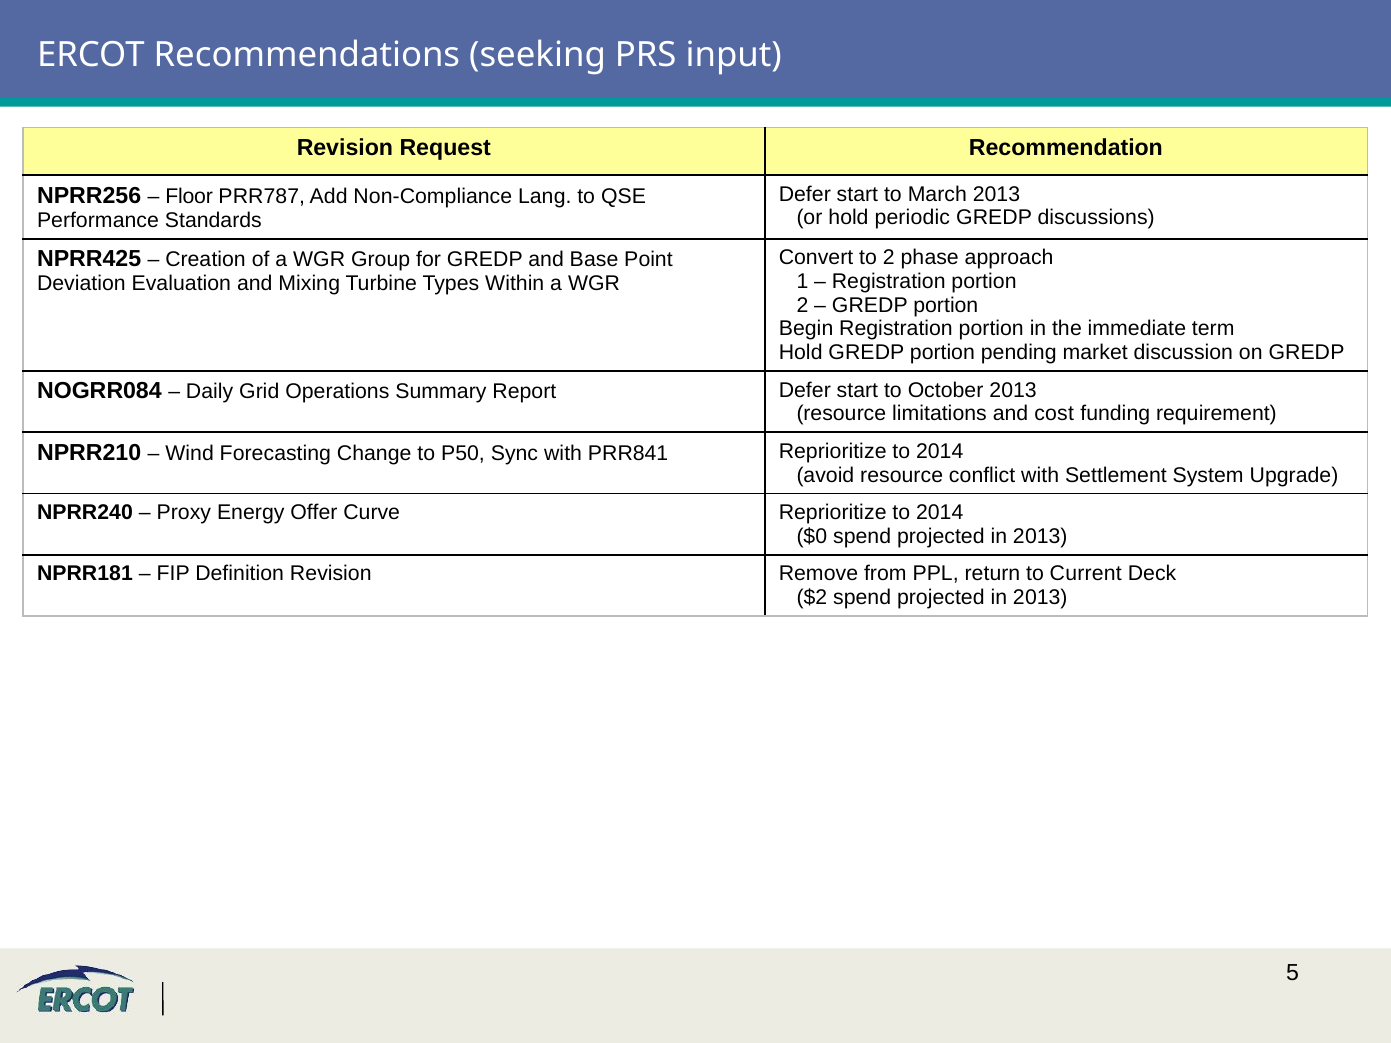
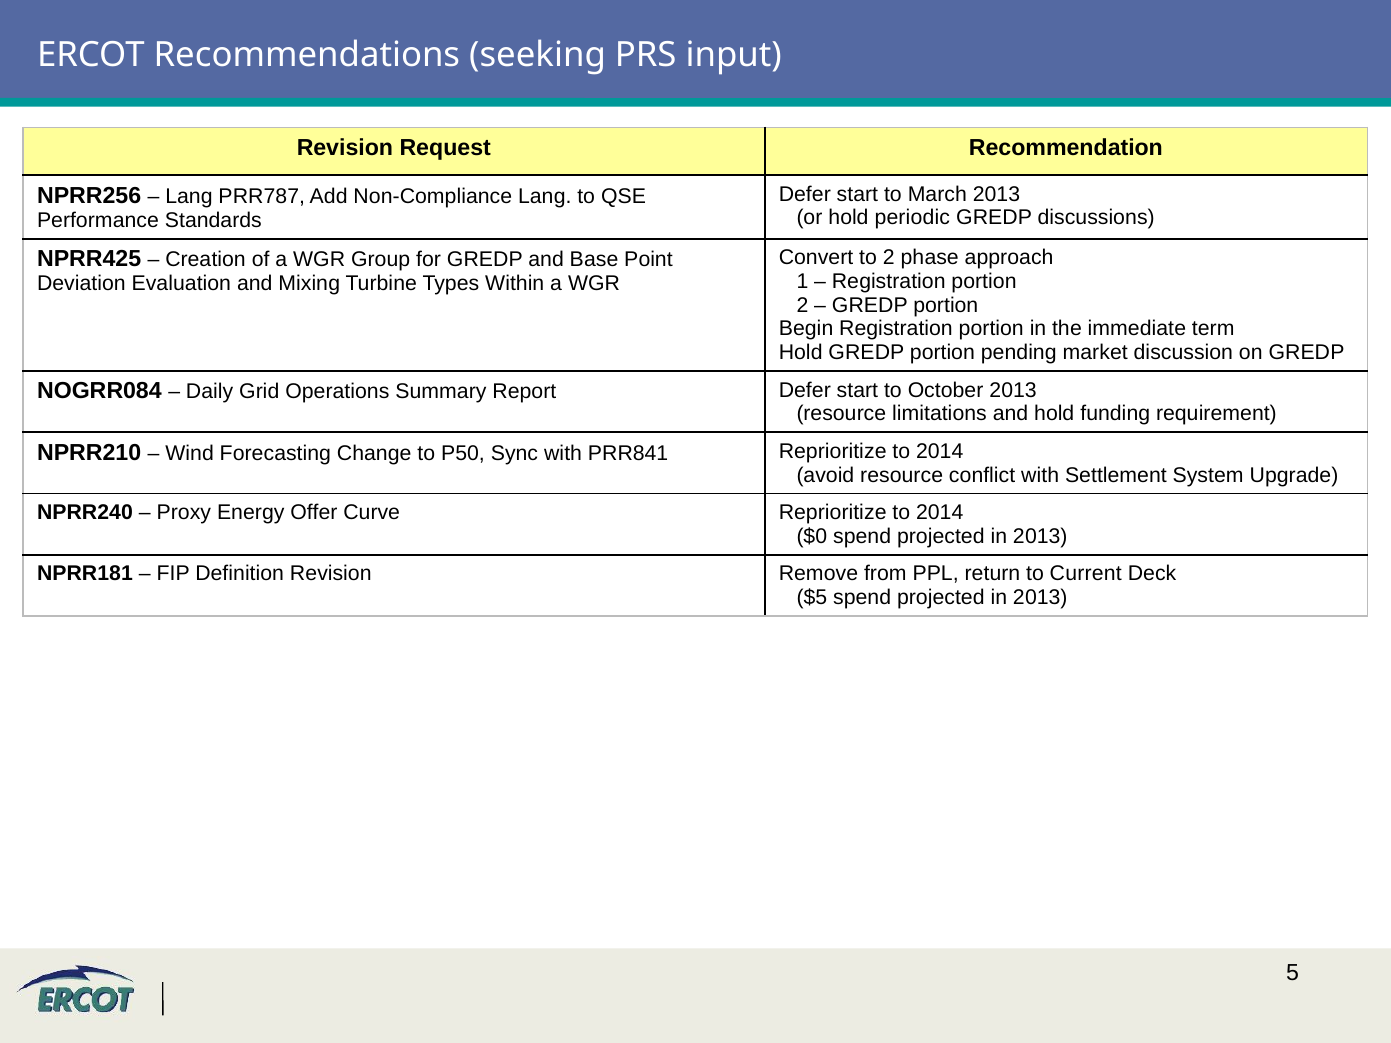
Floor at (189, 196): Floor -> Lang
and cost: cost -> hold
$2: $2 -> $5
